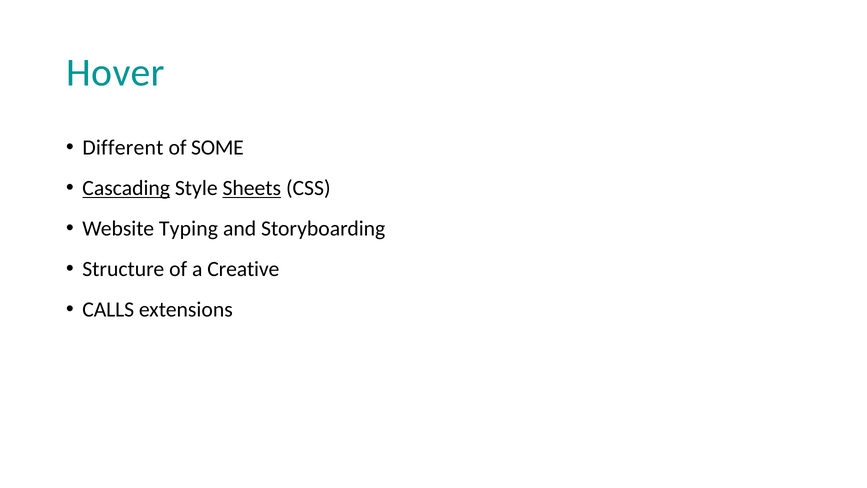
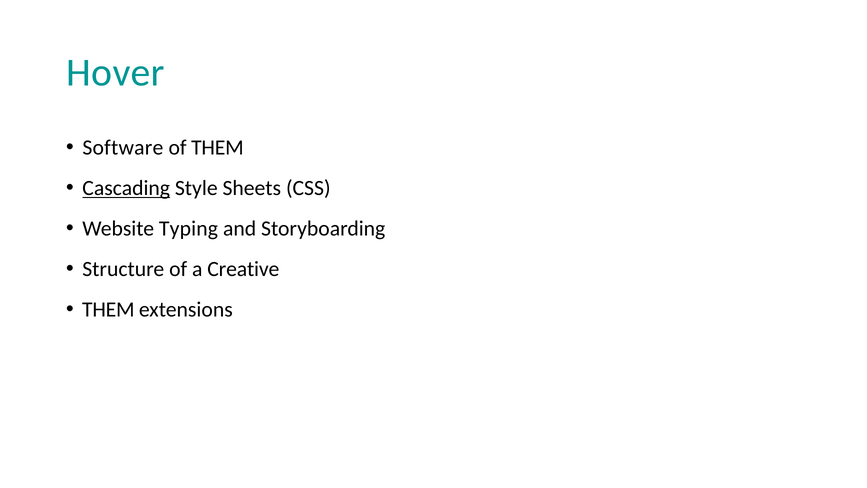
Different: Different -> Software
of SOME: SOME -> THEM
Sheets underline: present -> none
CALLS at (108, 309): CALLS -> THEM
